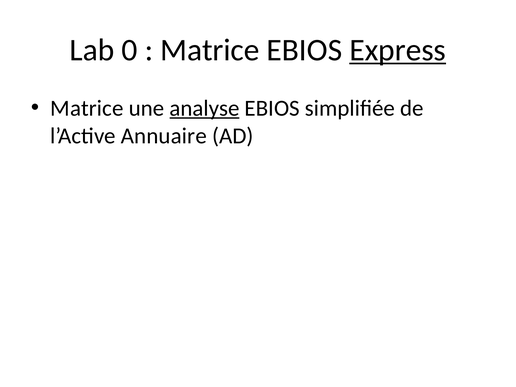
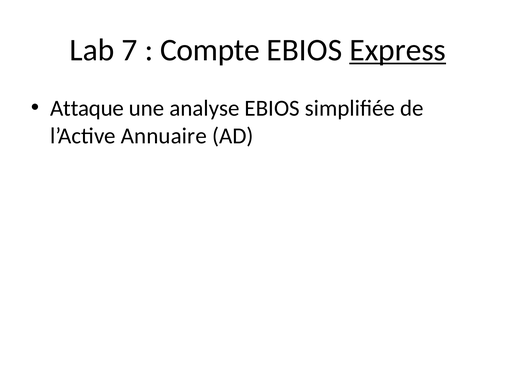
0: 0 -> 7
Matrice at (210, 50): Matrice -> Compte
Matrice at (87, 108): Matrice -> Attaque
analyse underline: present -> none
